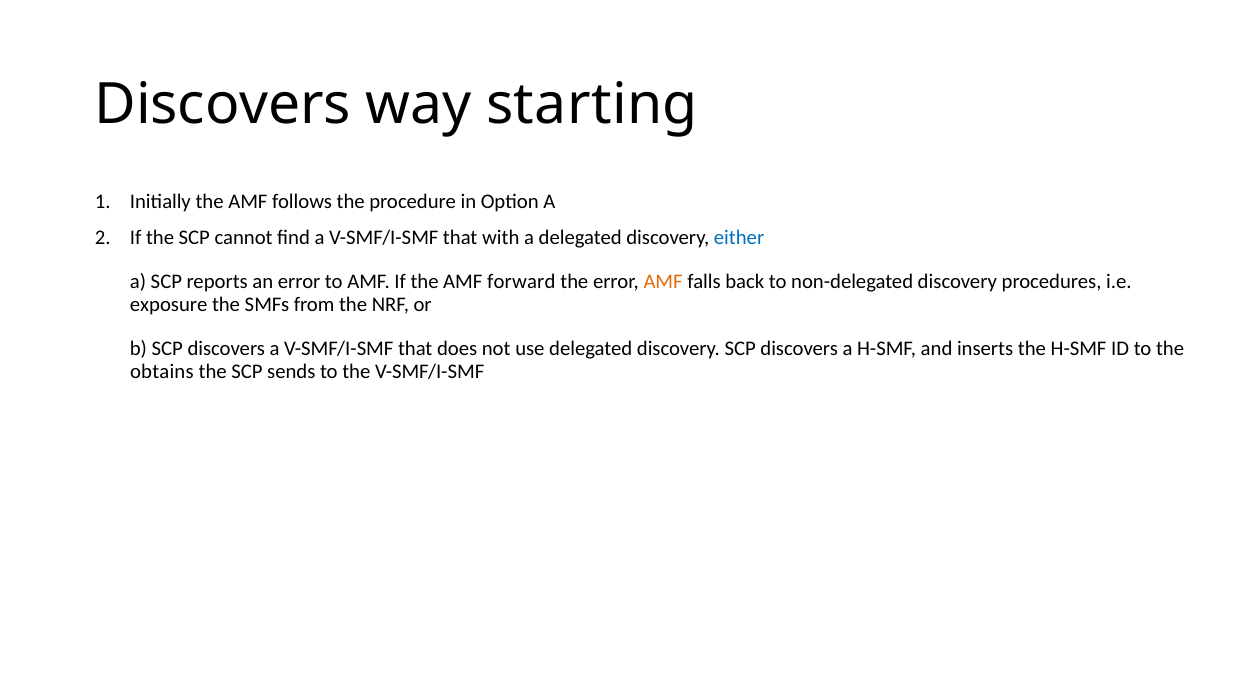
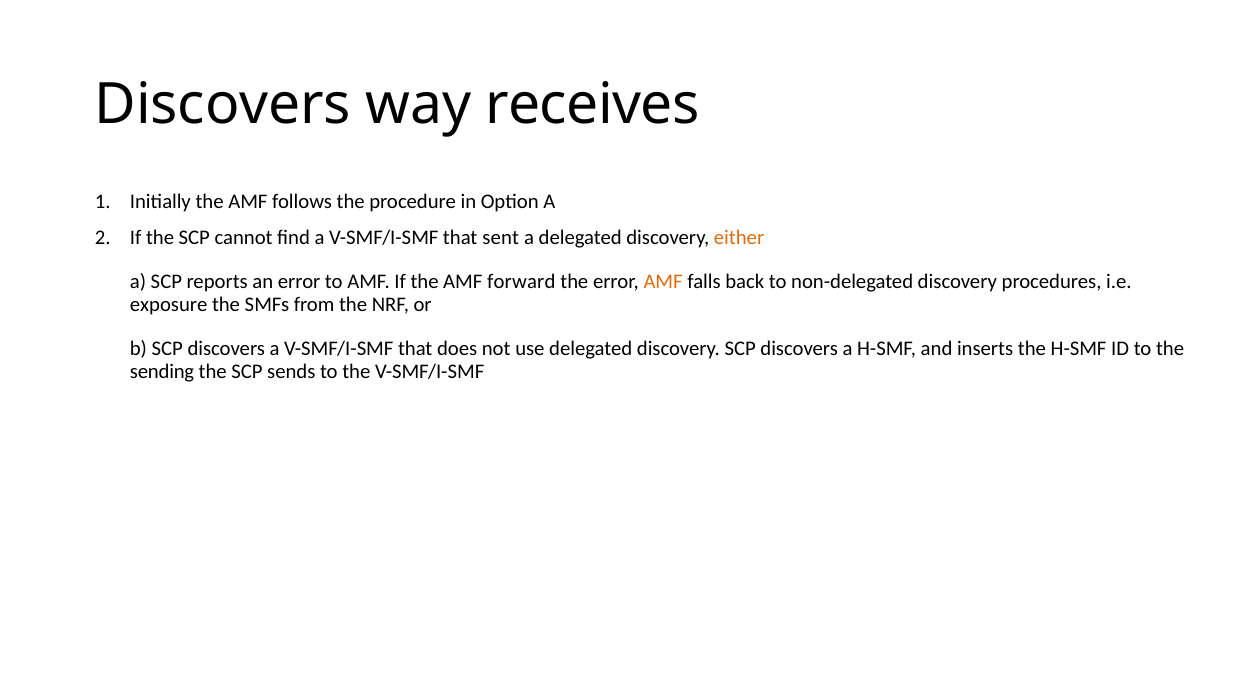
starting: starting -> receives
with: with -> sent
either colour: blue -> orange
obtains: obtains -> sending
